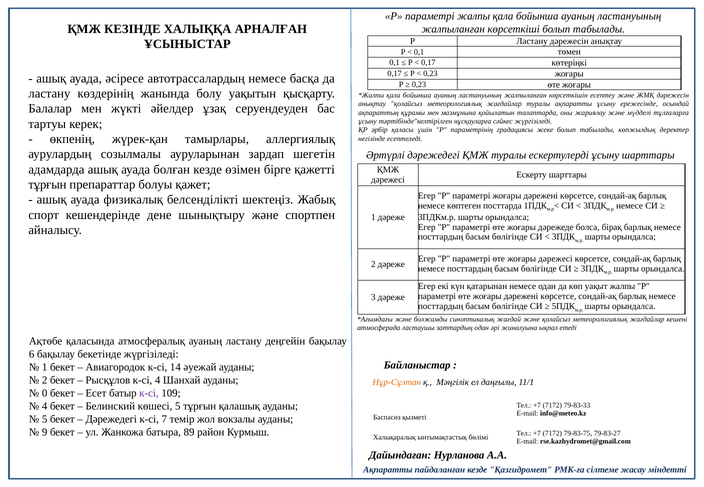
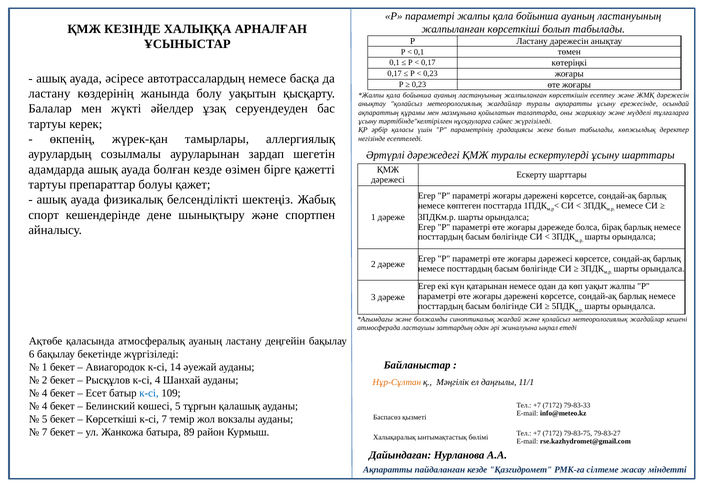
тұрғын at (47, 185): тұрғын -> тартуы
0 at (45, 394): 0 -> 4
к-сі at (149, 394) colour: purple -> blue
Дәрежедегі at (111, 420): Дәрежедегі -> Көрсеткіші
9 at (45, 433): 9 -> 7
